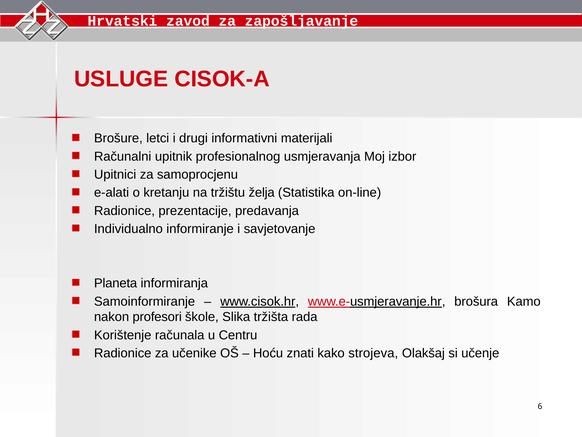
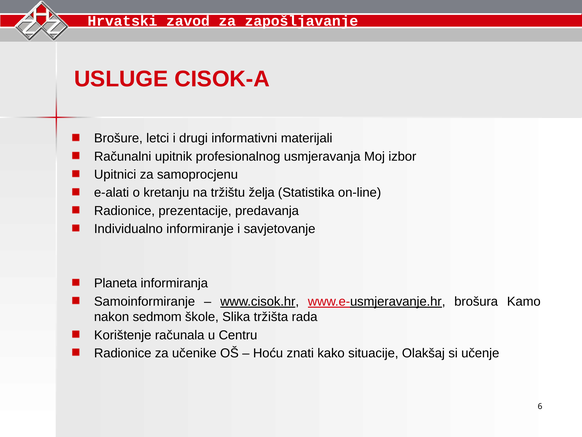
profesori: profesori -> sedmom
strojeva: strojeva -> situacije
